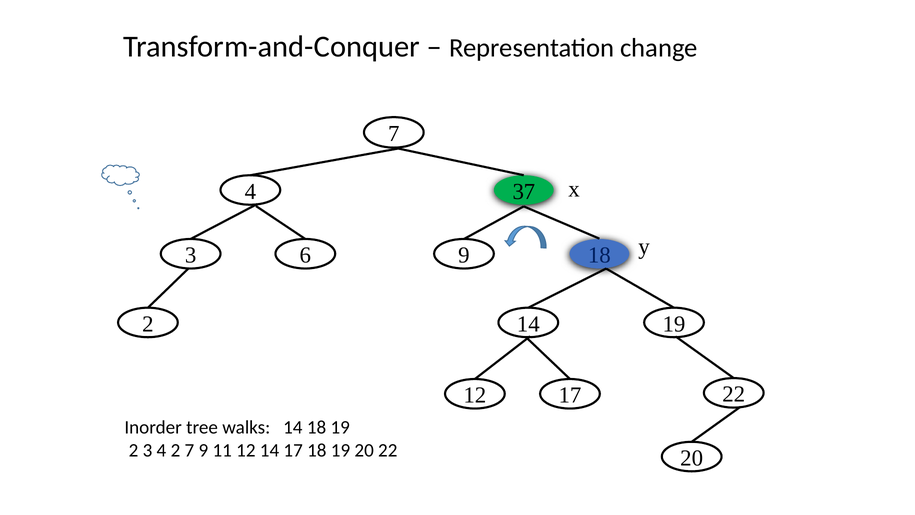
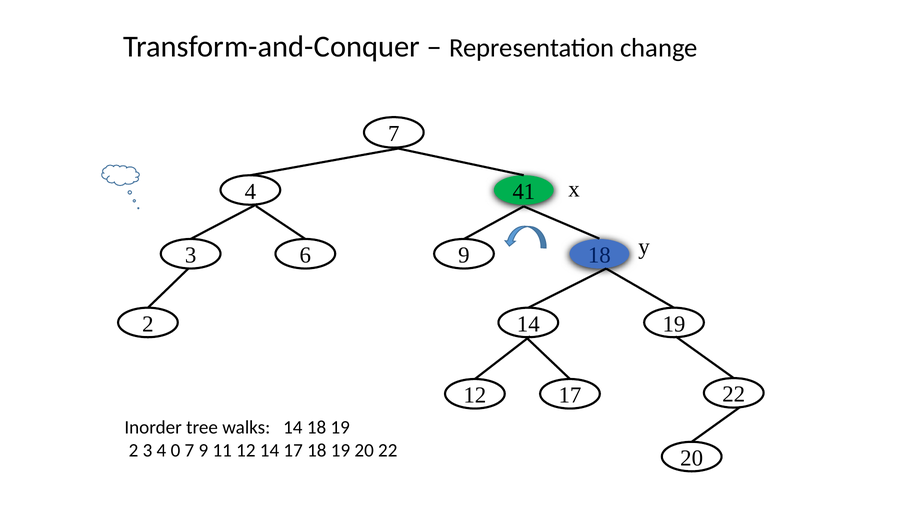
37: 37 -> 41
4 2: 2 -> 0
